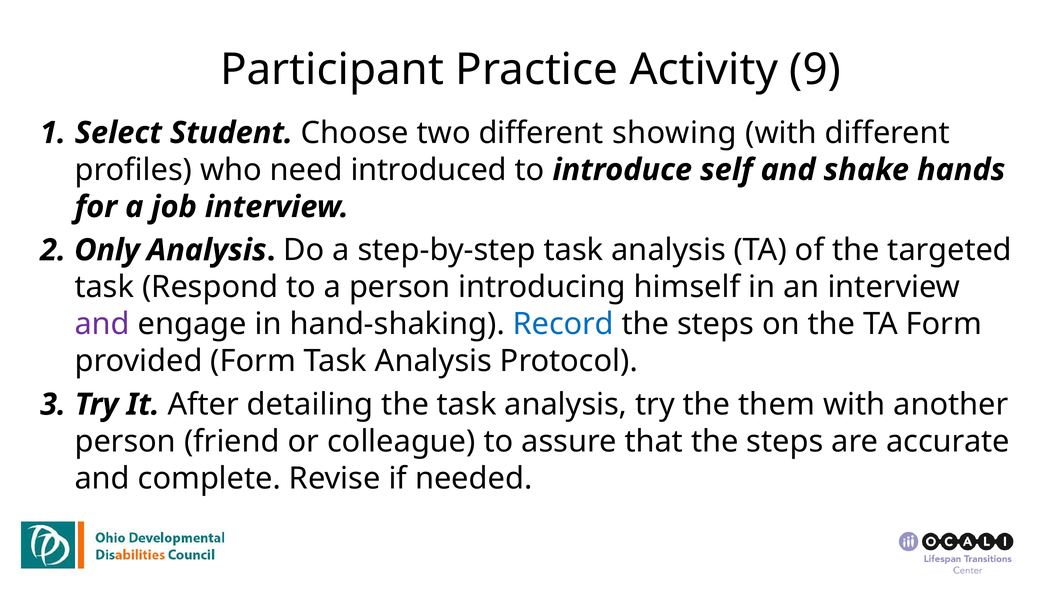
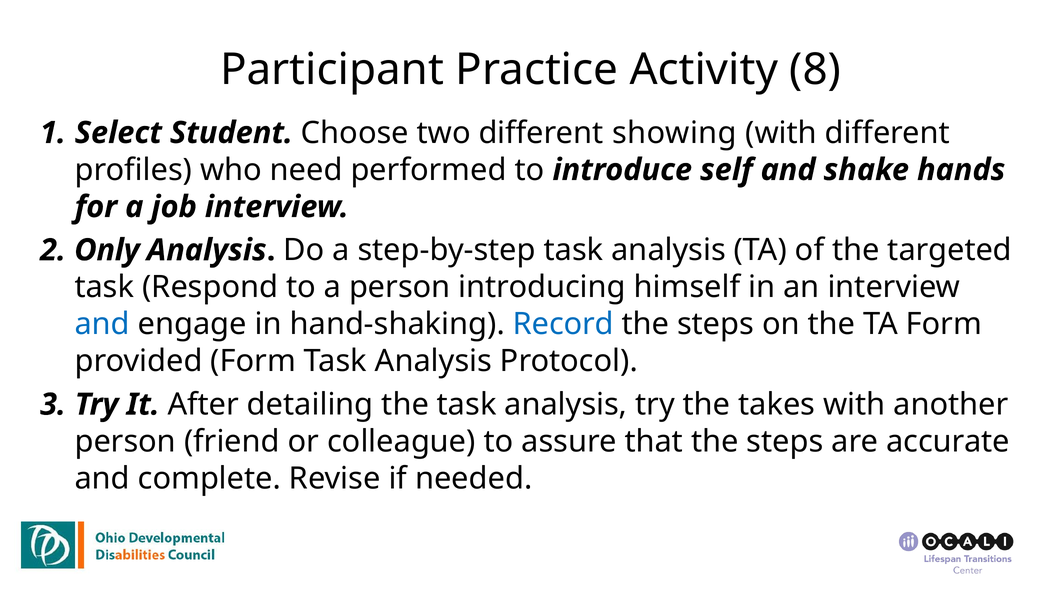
9: 9 -> 8
introduced: introduced -> performed
and at (102, 324) colour: purple -> blue
them: them -> takes
